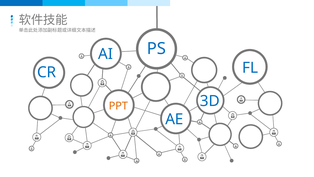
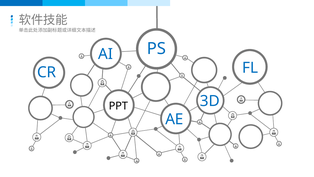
PPT colour: orange -> black
